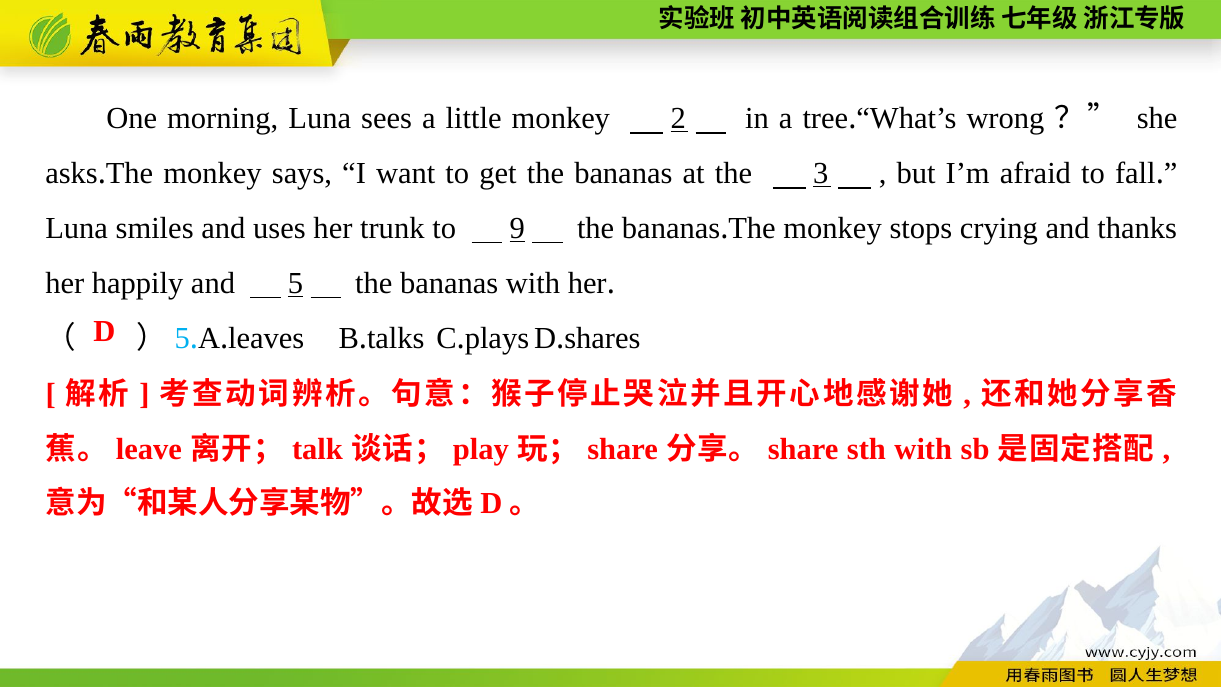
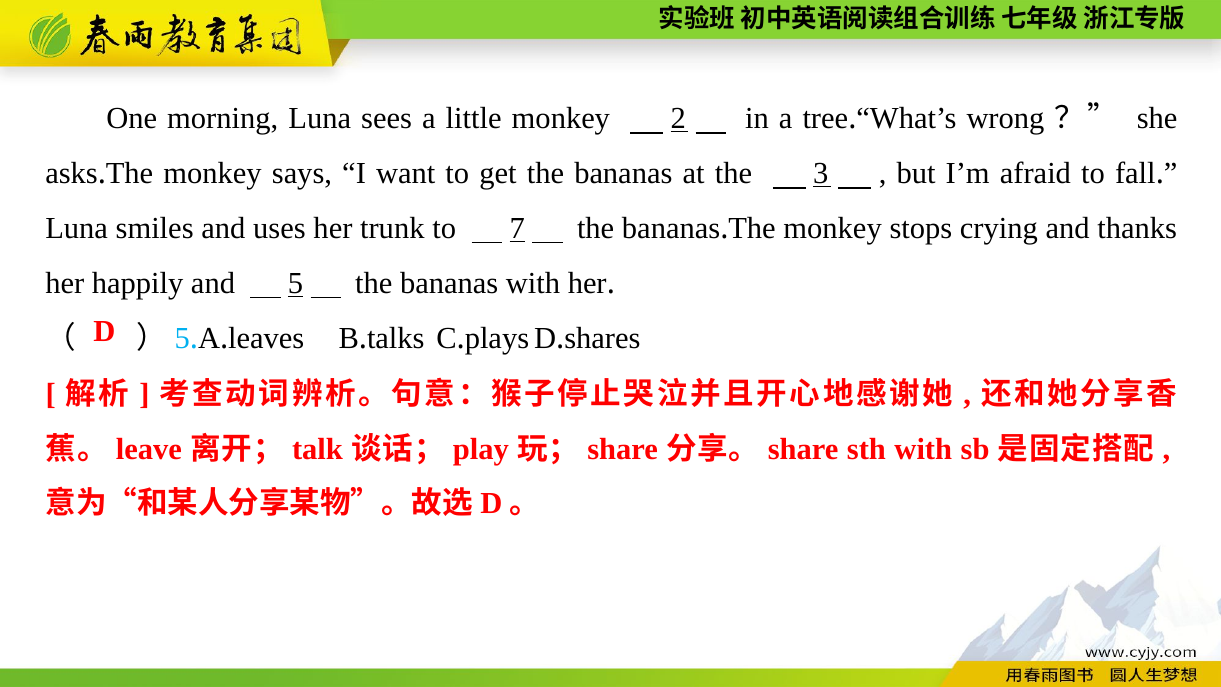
9: 9 -> 7
